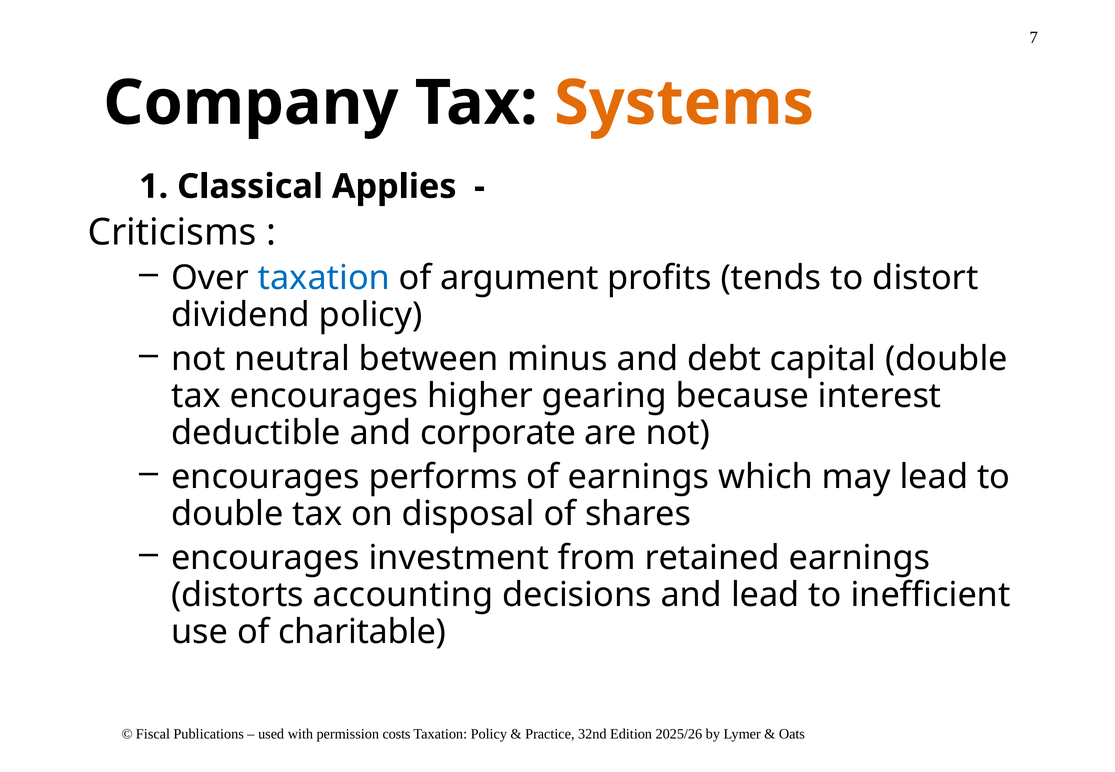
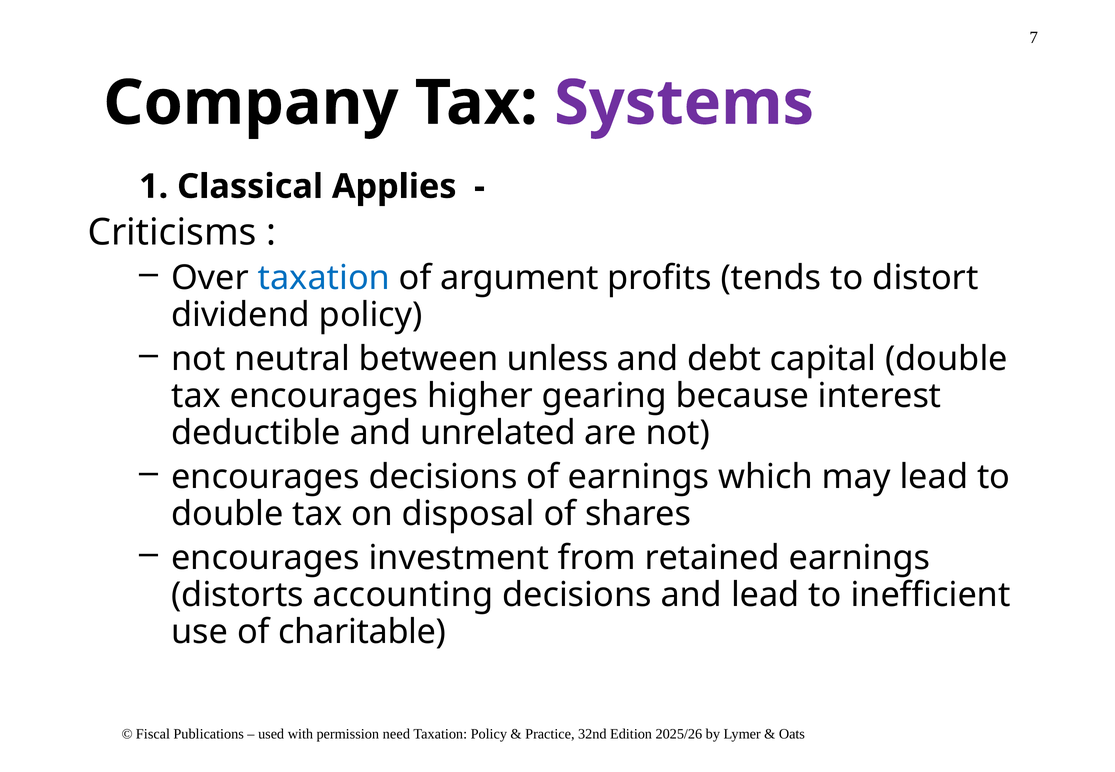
Systems colour: orange -> purple
minus: minus -> unless
corporate: corporate -> unrelated
encourages performs: performs -> decisions
costs: costs -> need
